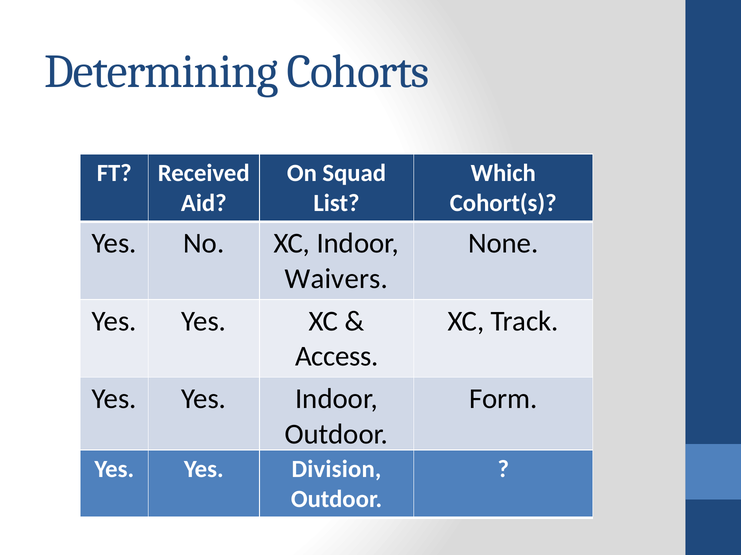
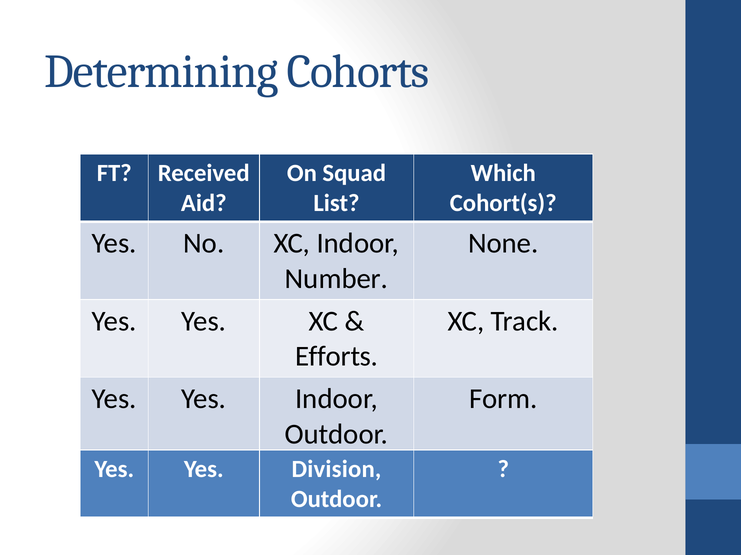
Waivers: Waivers -> Number
Access: Access -> Efforts
